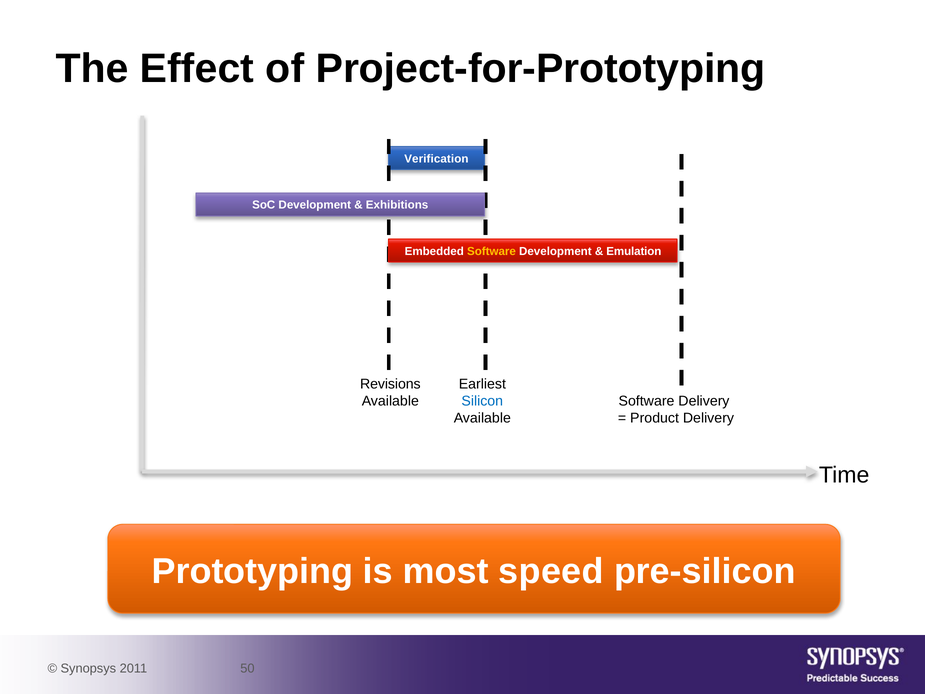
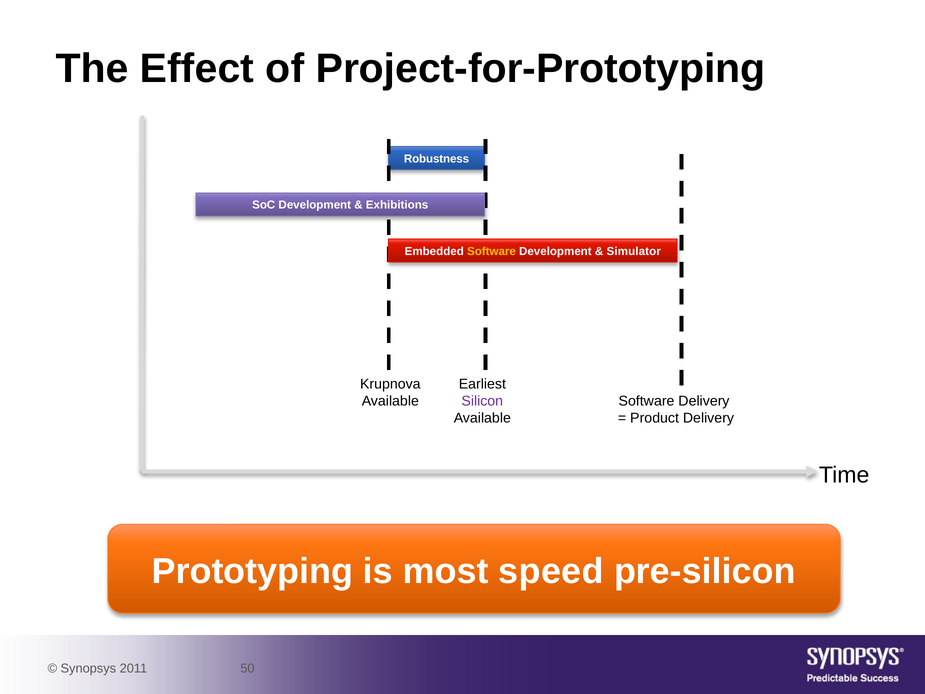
Verification: Verification -> Robustness
Emulation: Emulation -> Simulator
Revisions: Revisions -> Krupnova
Silicon colour: blue -> purple
